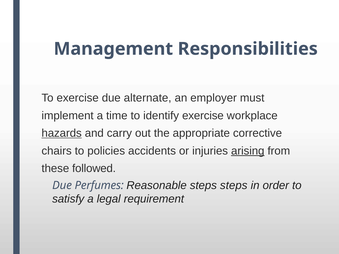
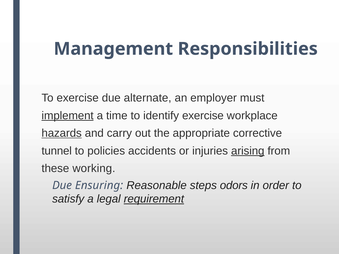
implement underline: none -> present
chairs: chairs -> tunnel
followed: followed -> working
Perfumes: Perfumes -> Ensuring
steps steps: steps -> odors
requirement underline: none -> present
